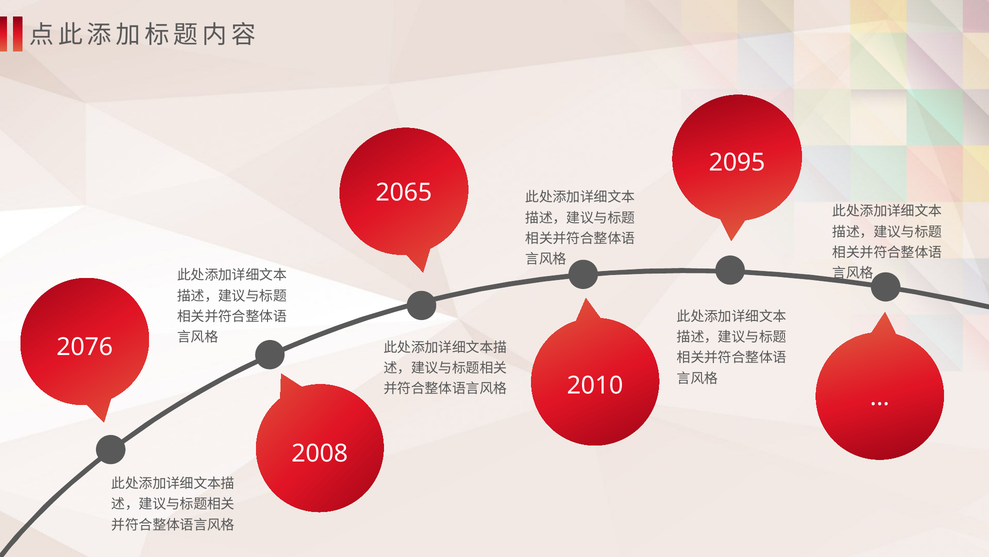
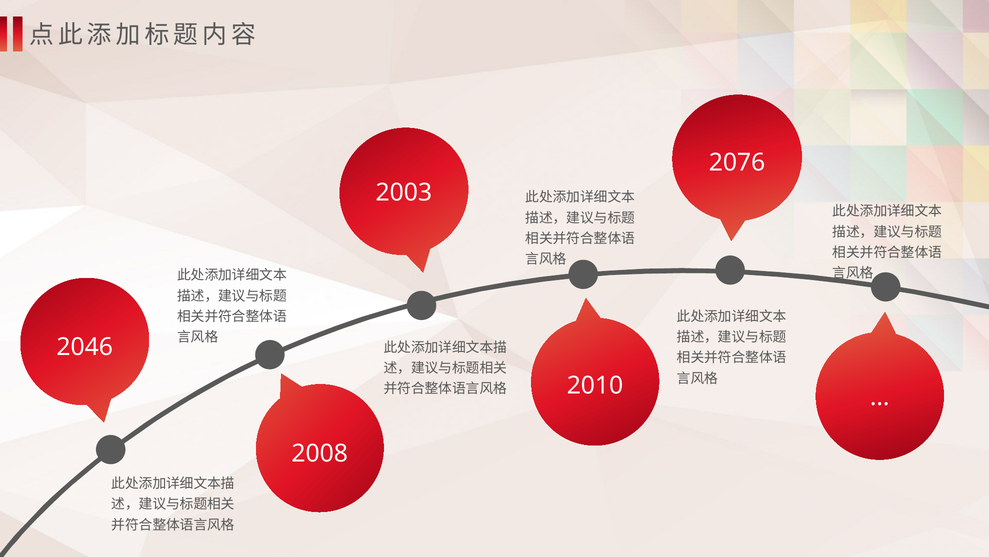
2095: 2095 -> 2076
2065: 2065 -> 2003
2076: 2076 -> 2046
